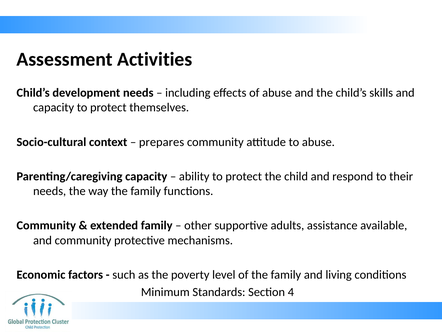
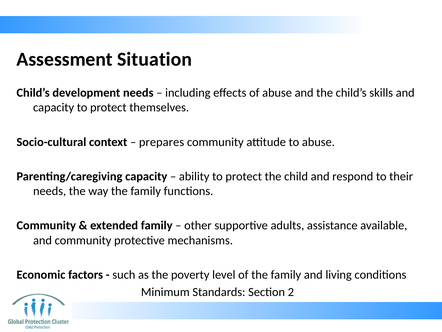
Activities: Activities -> Situation
4: 4 -> 2
